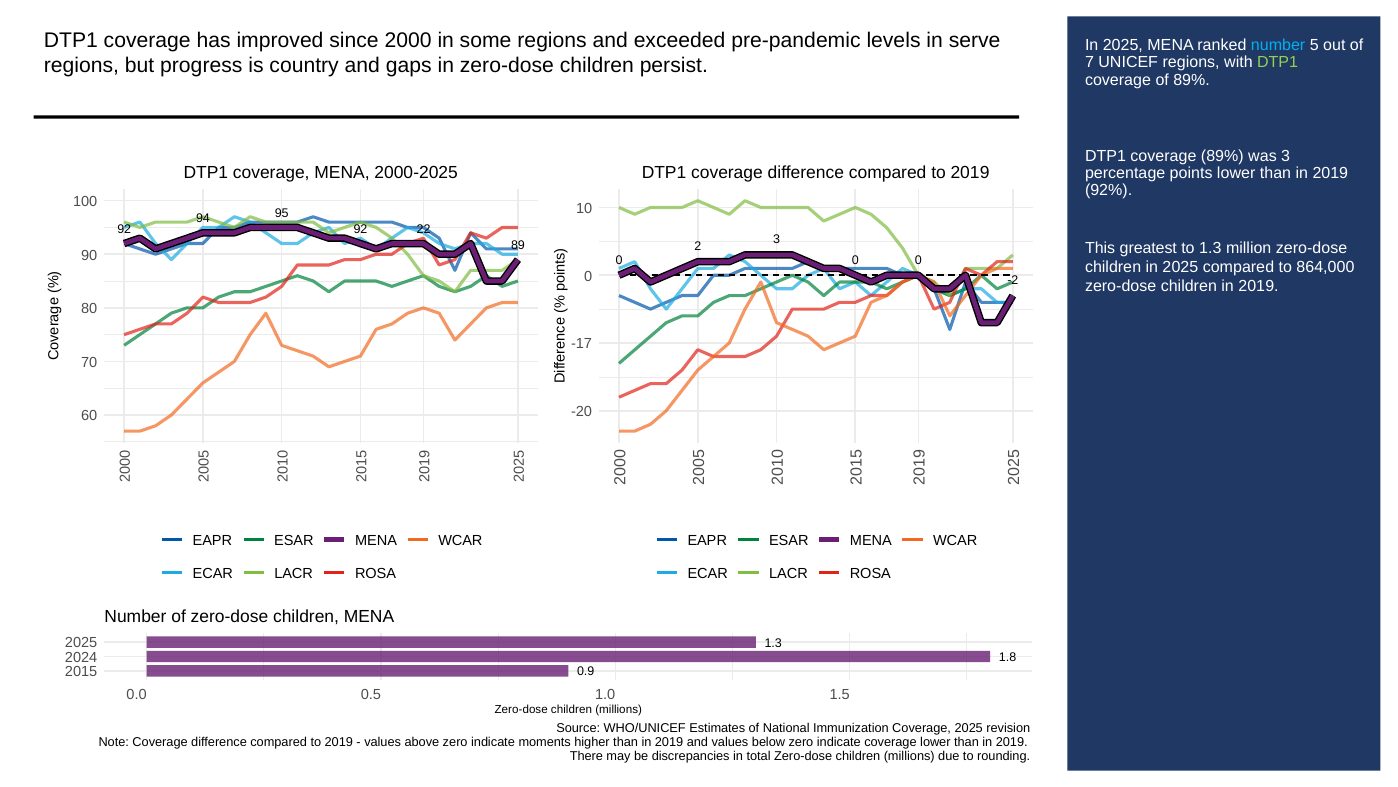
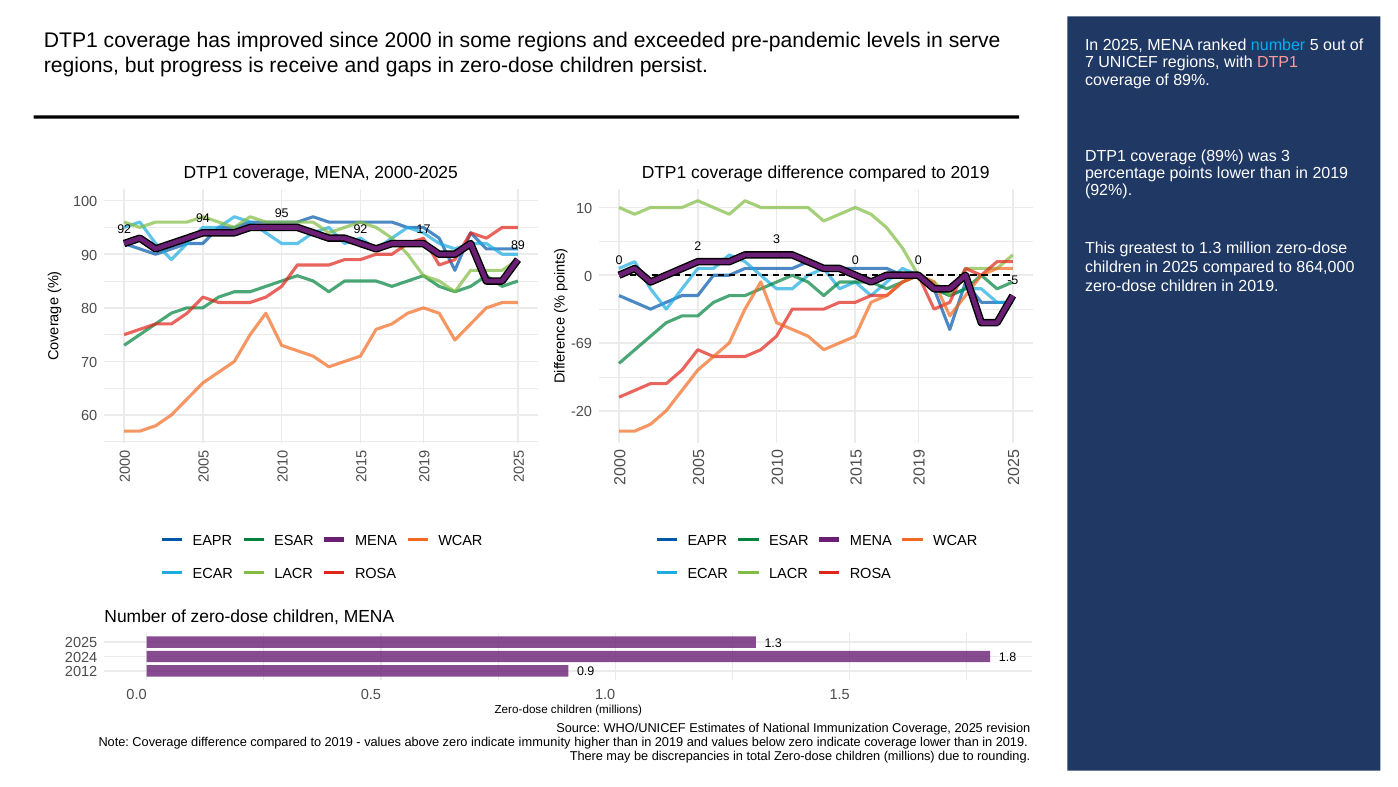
DTP1 at (1278, 62) colour: light green -> pink
country: country -> receive
22: 22 -> 17
-2: -2 -> -5
-17: -17 -> -69
2015: 2015 -> 2012
moments: moments -> immunity
